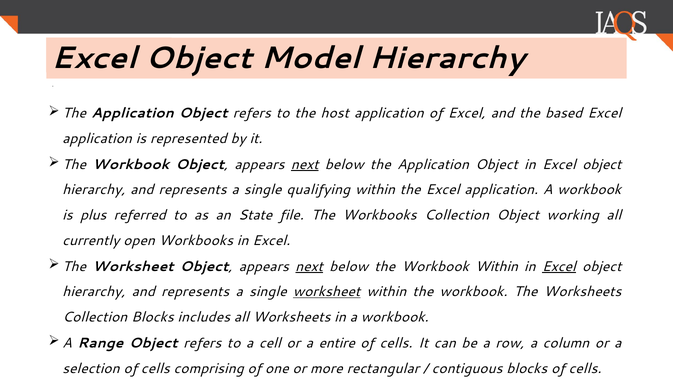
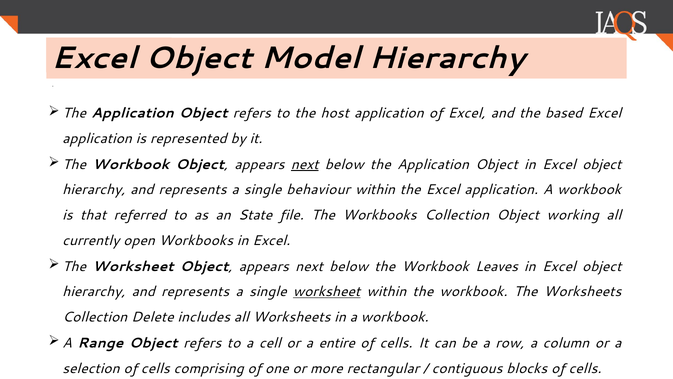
qualifying: qualifying -> behaviour
plus: plus -> that
next at (309, 266) underline: present -> none
Workbook Within: Within -> Leaves
Excel at (559, 266) underline: present -> none
Collection Blocks: Blocks -> Delete
